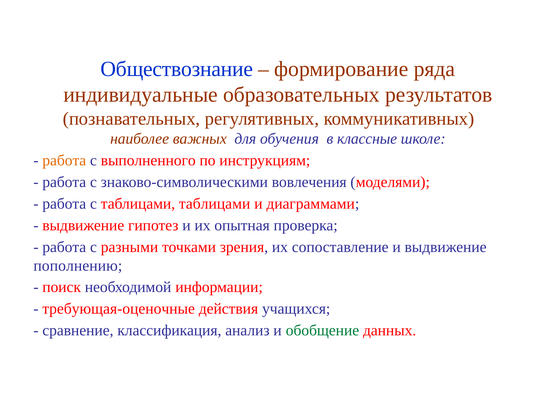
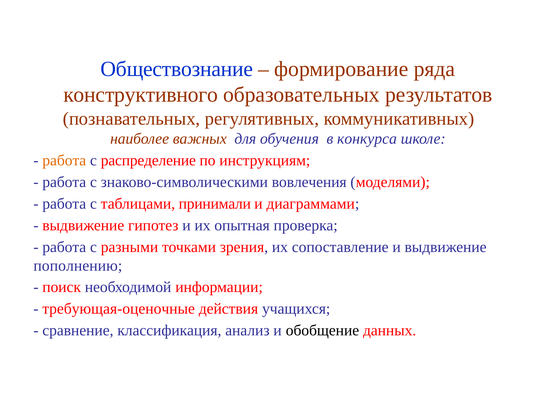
индивидуальные: индивидуальные -> конструктивного
классные: классные -> конкурса
выполненного: выполненного -> распределение
таблицами таблицами: таблицами -> принимали
обобщение colour: green -> black
